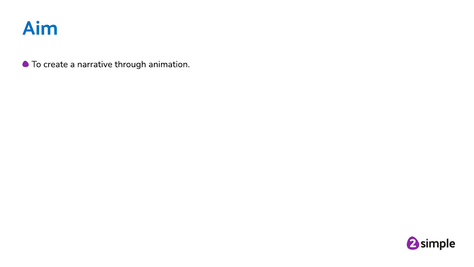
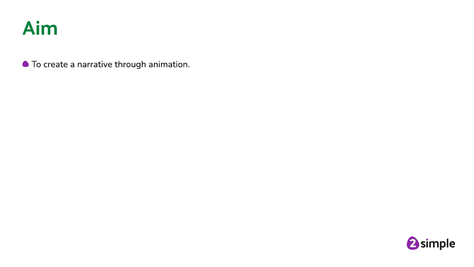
Aim colour: blue -> green
